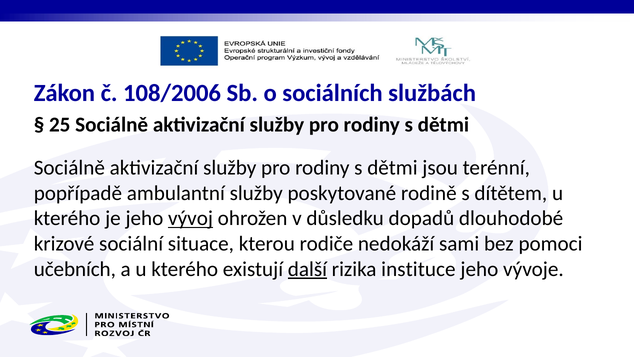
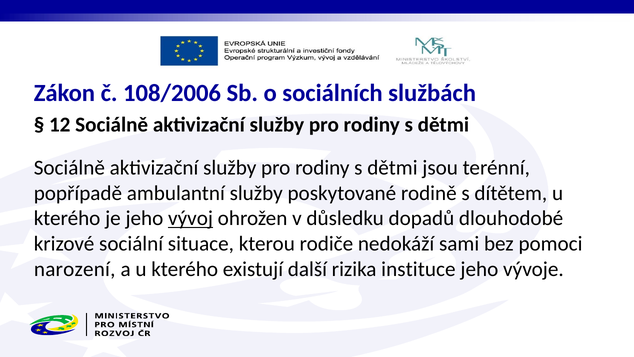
25: 25 -> 12
učebních: učebních -> narození
další underline: present -> none
